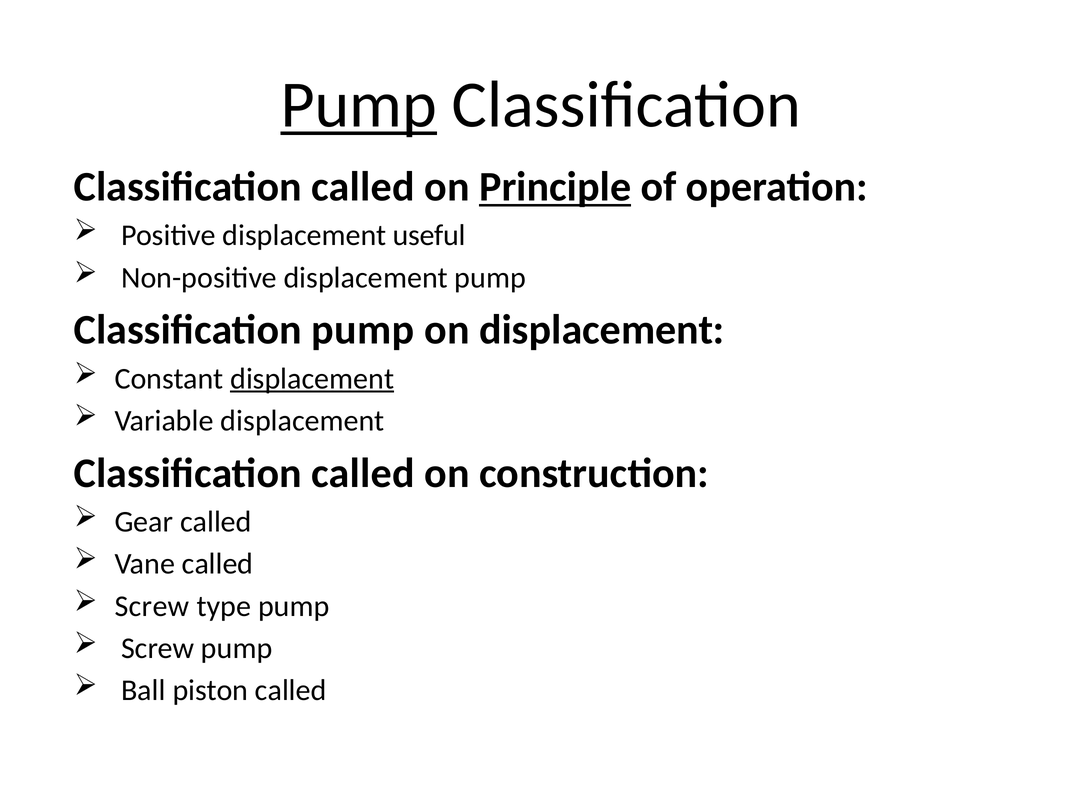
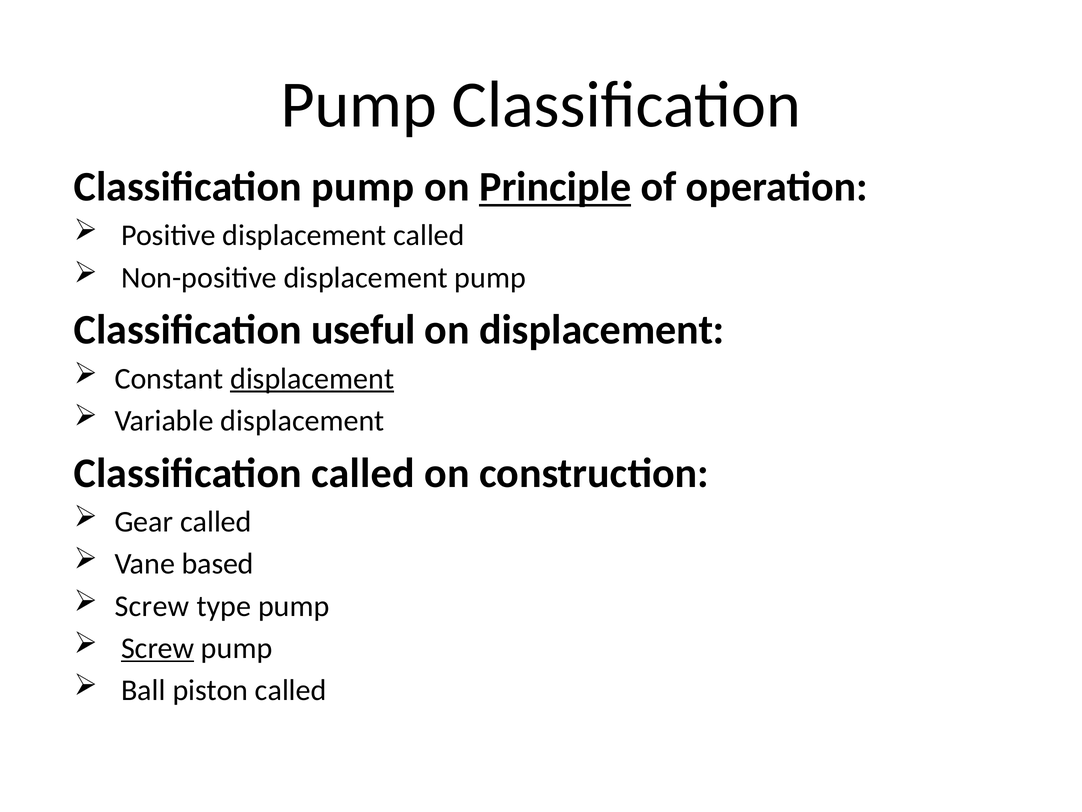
Pump at (359, 105) underline: present -> none
called at (363, 187): called -> pump
displacement useful: useful -> called
Classification pump: pump -> useful
Vane called: called -> based
Screw at (158, 648) underline: none -> present
